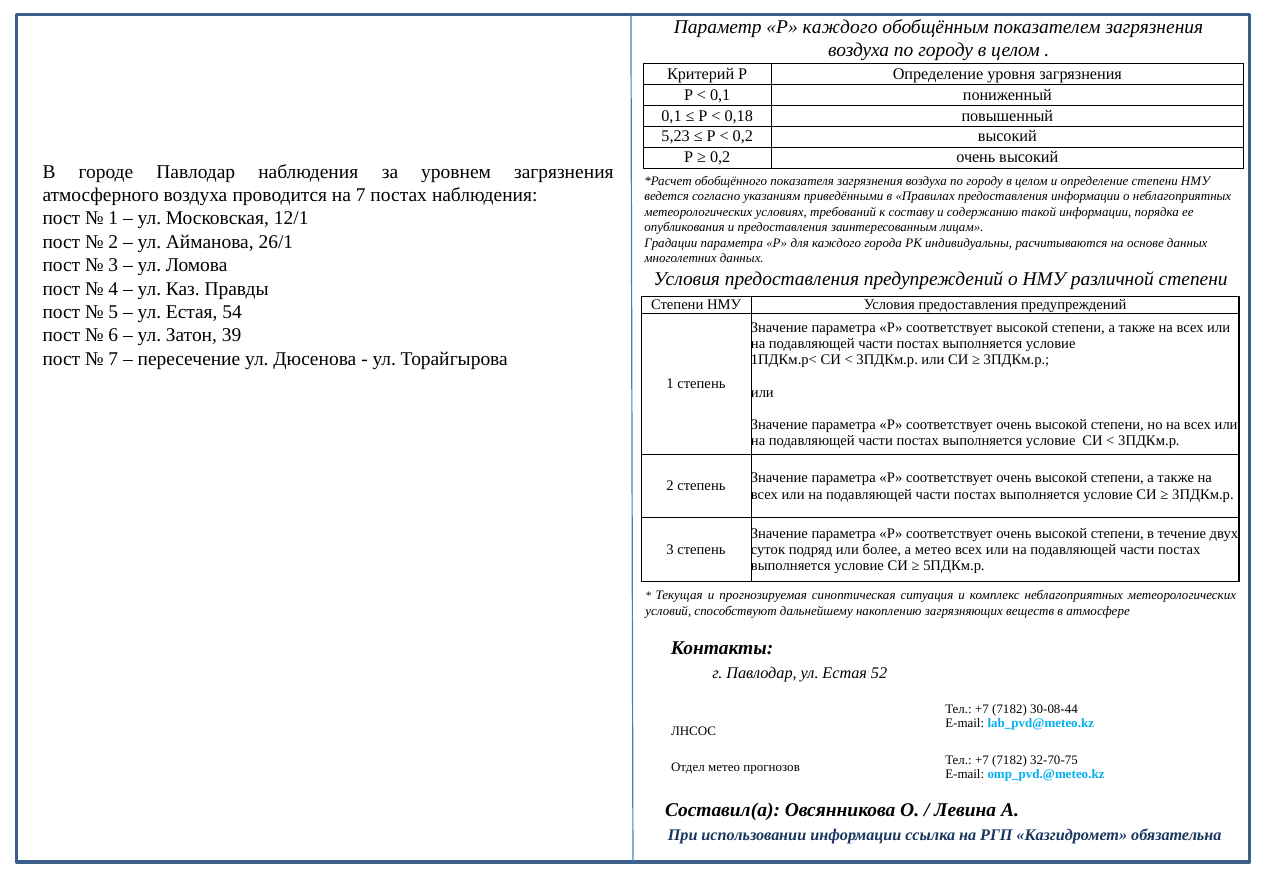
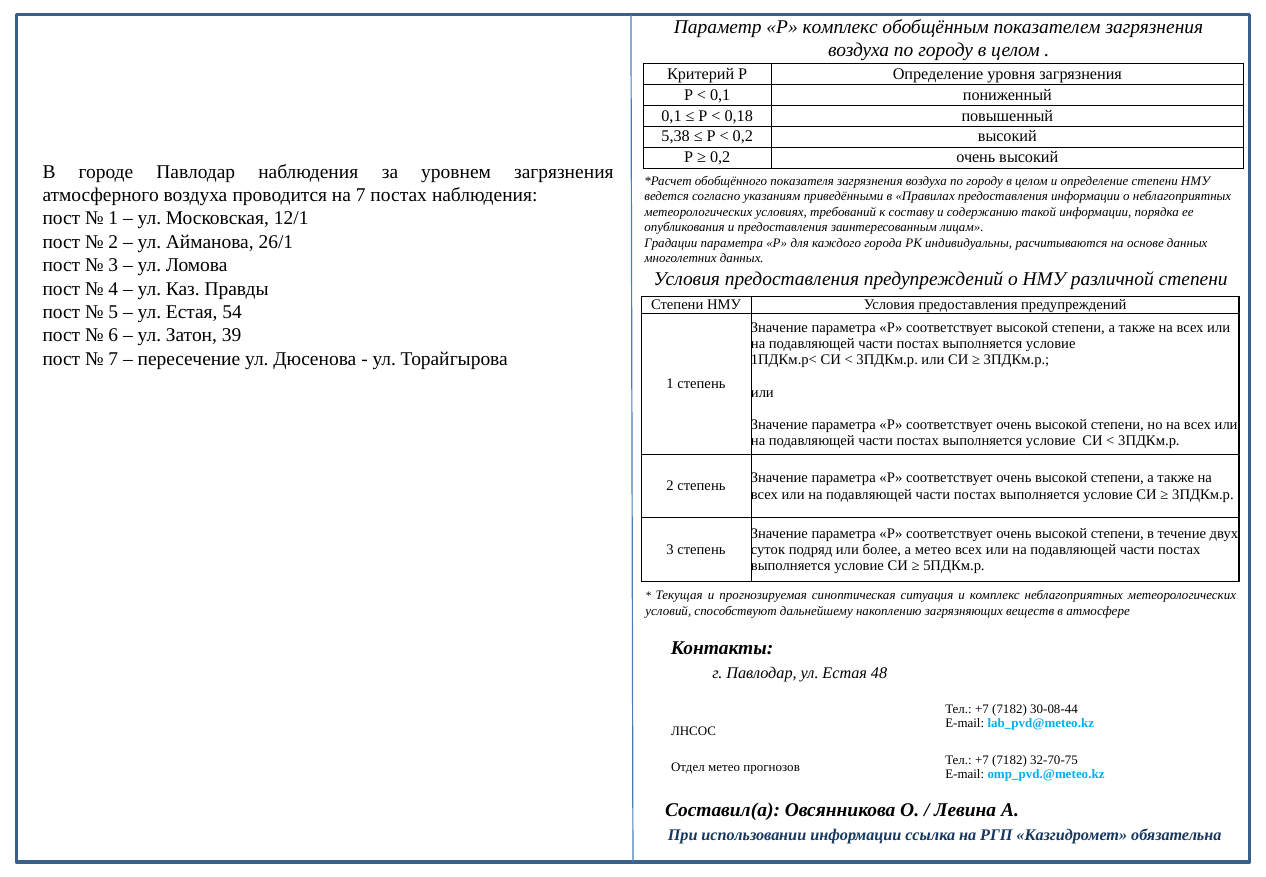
Р каждого: каждого -> комплекс
5,23: 5,23 -> 5,38
52: 52 -> 48
